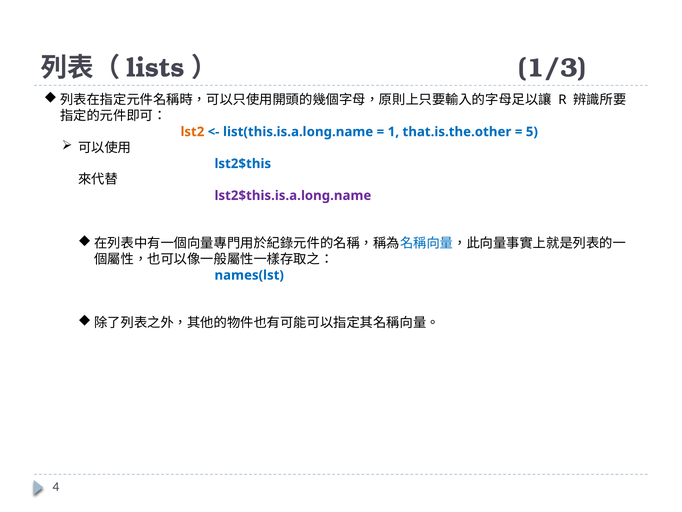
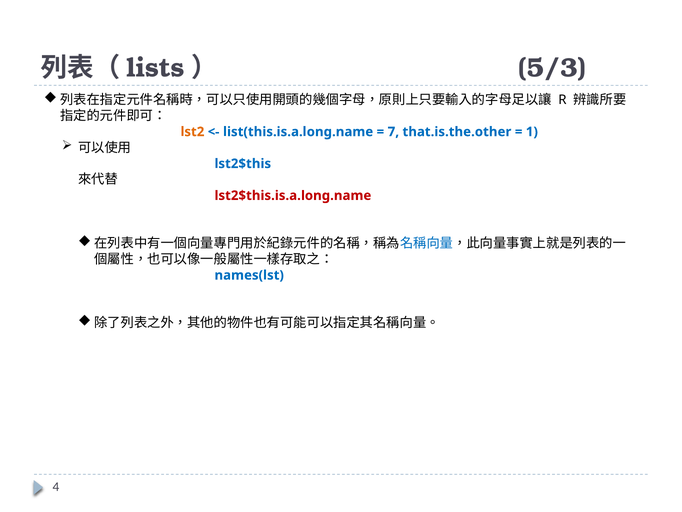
1/3: 1/3 -> 5/3
1: 1 -> 7
5: 5 -> 1
lst2$this.is.a.long.name colour: purple -> red
